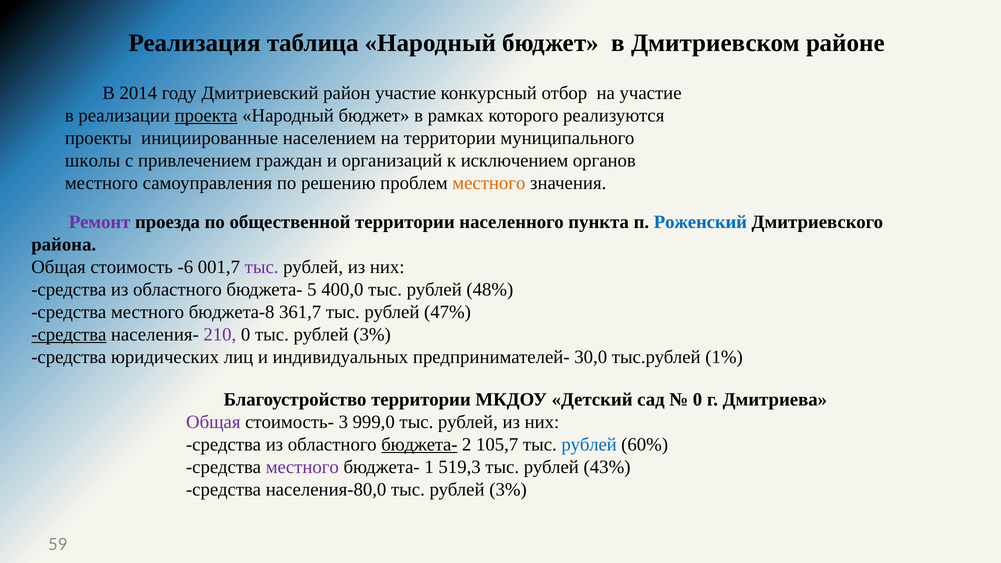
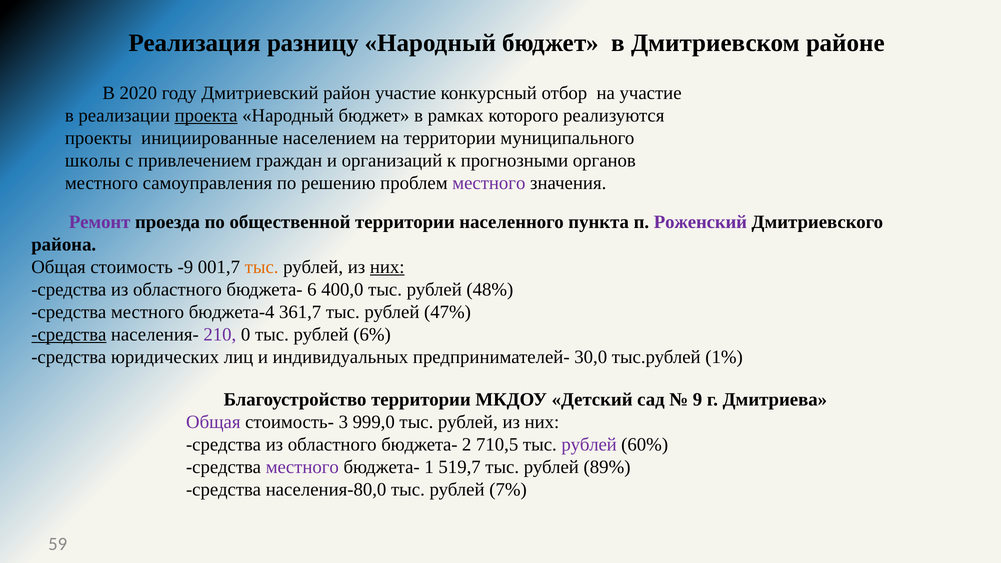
таблица: таблица -> разницу
2014: 2014 -> 2020
исключением: исключением -> прогнозными
местного at (489, 183) colour: orange -> purple
Роженский colour: blue -> purple
-6: -6 -> -9
тыс at (262, 267) colour: purple -> orange
них at (387, 267) underline: none -> present
5: 5 -> 6
бюджета-8: бюджета-8 -> бюджета-4
0 тыс рублей 3%: 3% -> 6%
0 at (698, 399): 0 -> 9
бюджета- at (419, 444) underline: present -> none
105,7: 105,7 -> 710,5
рублей at (589, 444) colour: blue -> purple
519,3: 519,3 -> 519,7
43%: 43% -> 89%
населения-80,0 тыс рублей 3%: 3% -> 7%
